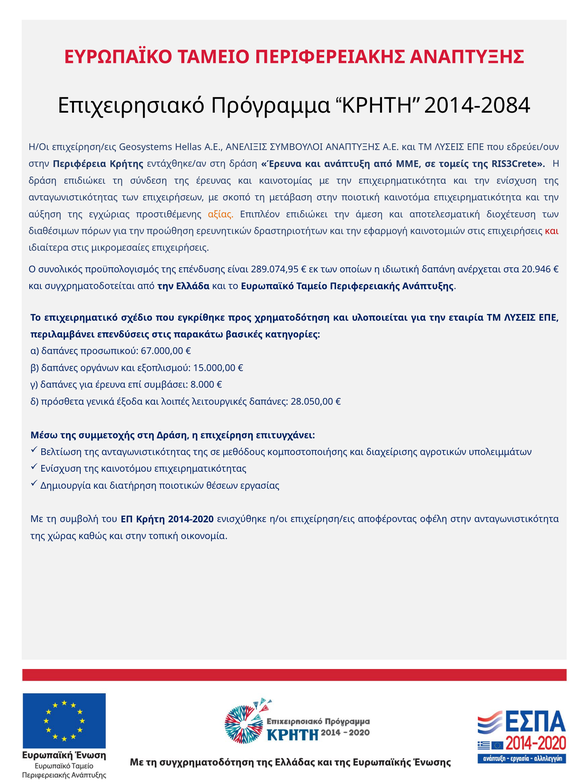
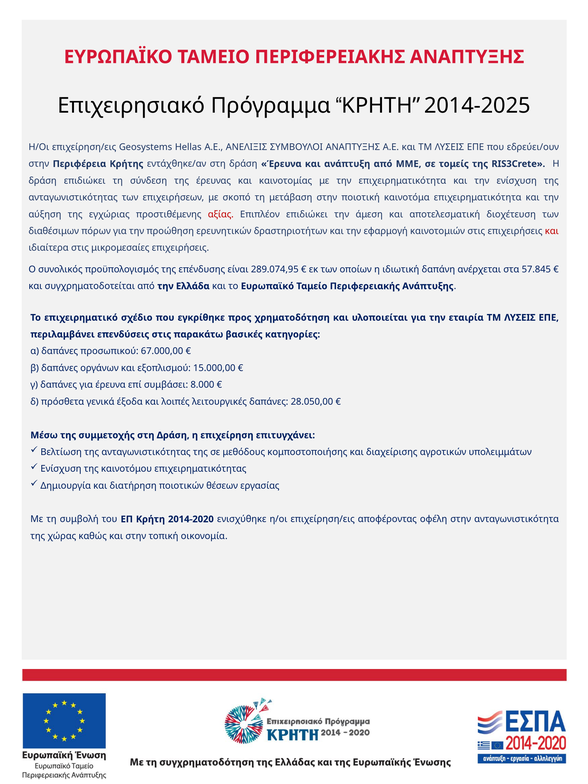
2014-2084: 2014-2084 -> 2014-2025
αξίας colour: orange -> red
20.946: 20.946 -> 57.845
